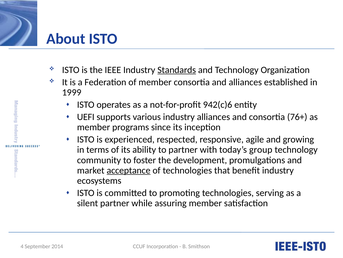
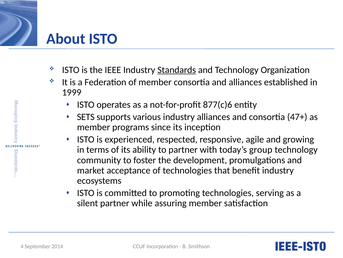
942(c)6: 942(c)6 -> 877(c)6
UEFI: UEFI -> SETS
76+: 76+ -> 47+
acceptance underline: present -> none
